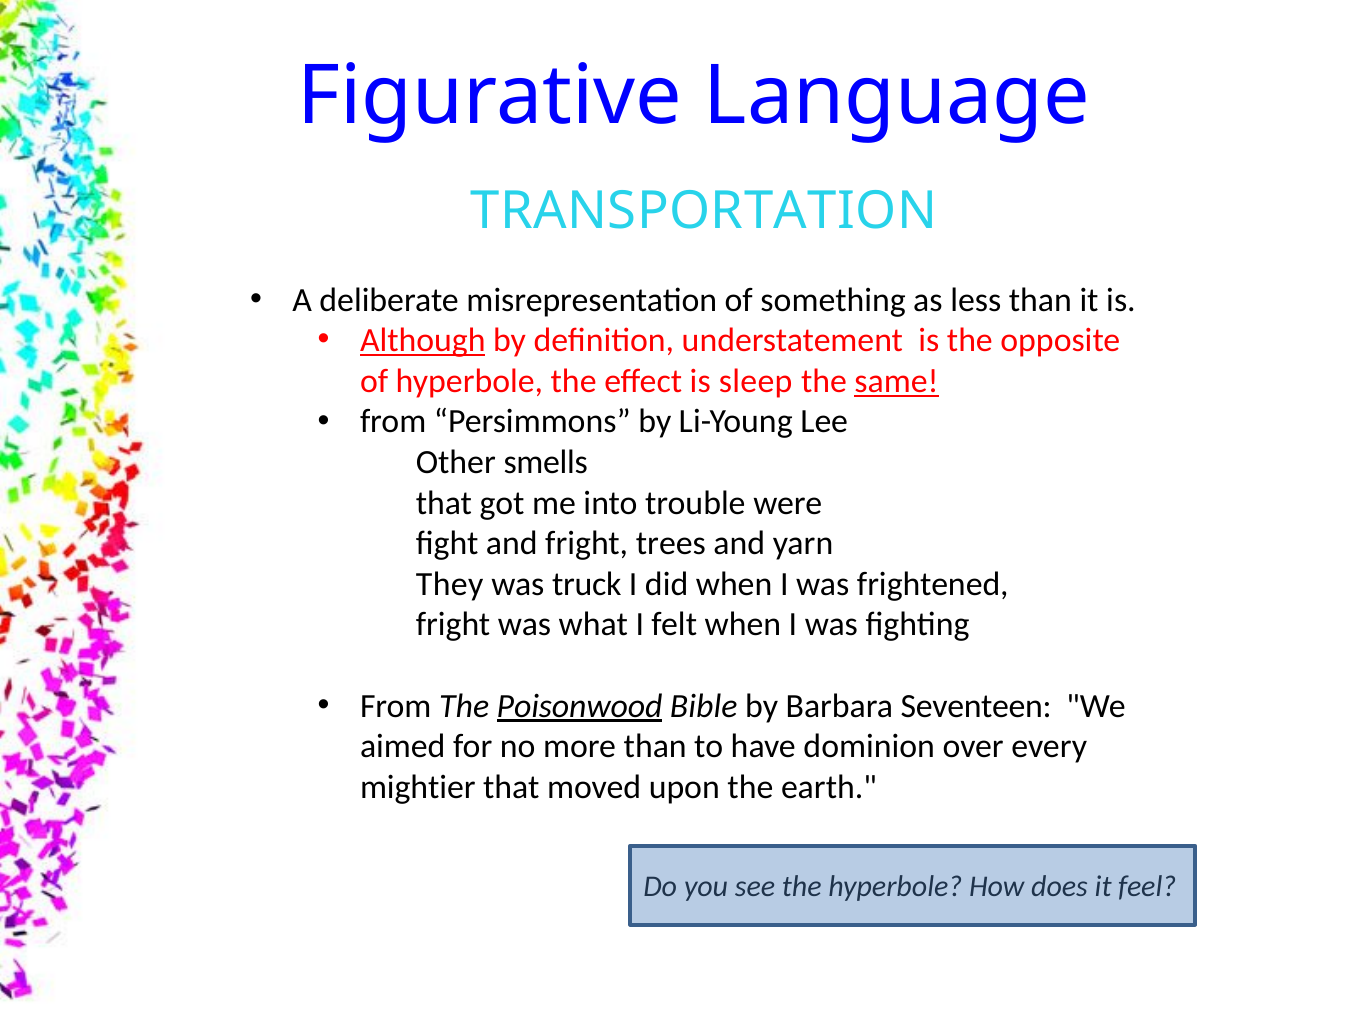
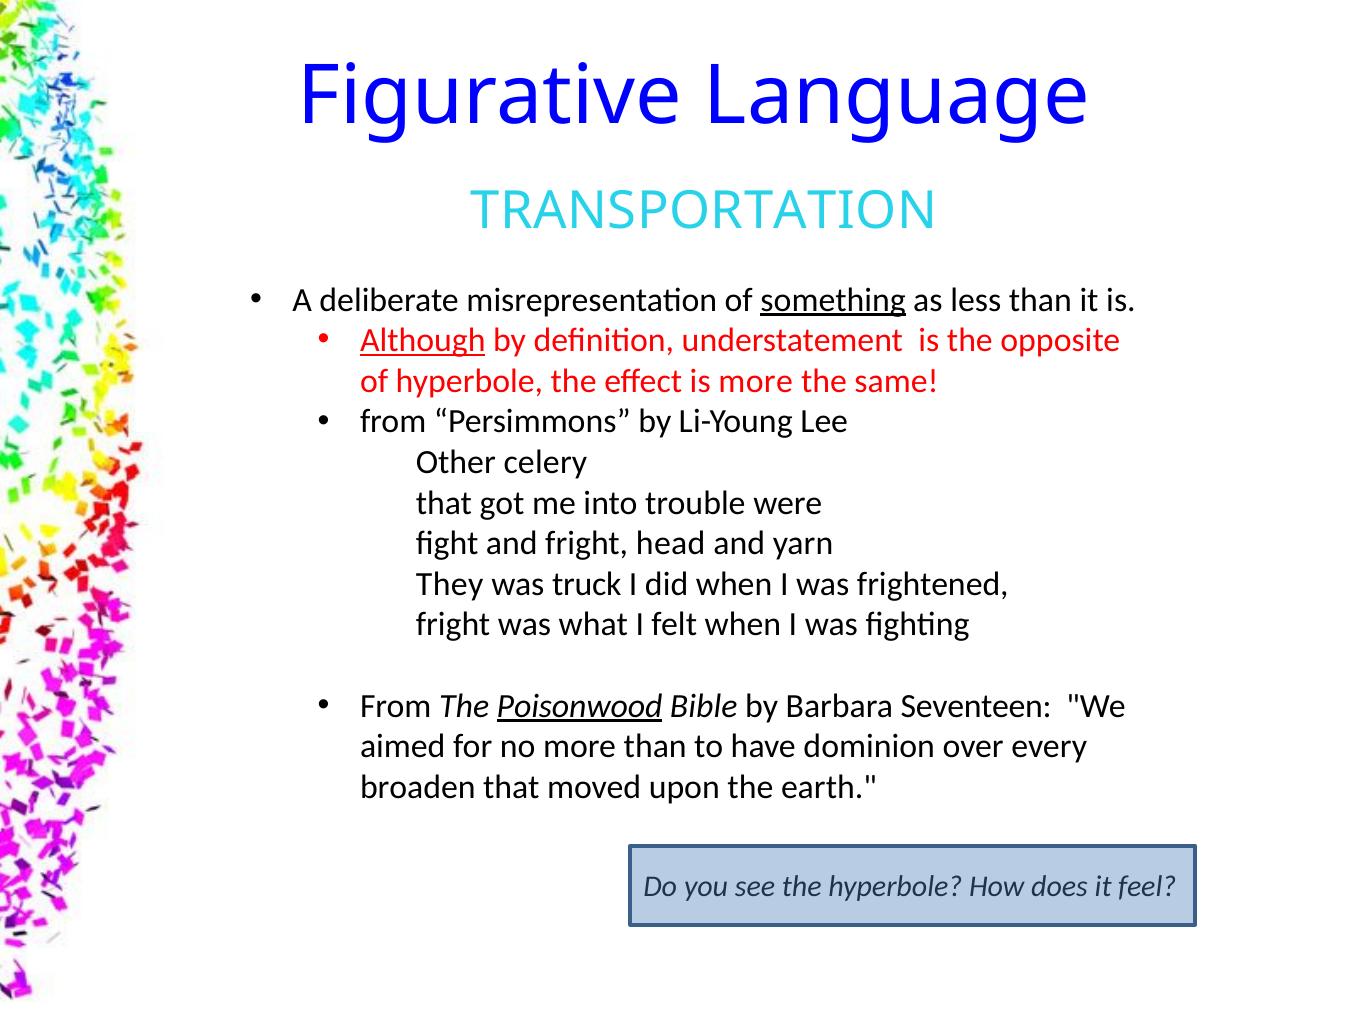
something underline: none -> present
is sleep: sleep -> more
same underline: present -> none
smells: smells -> celery
trees: trees -> head
mightier: mightier -> broaden
